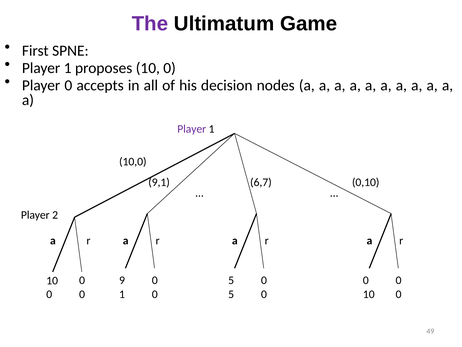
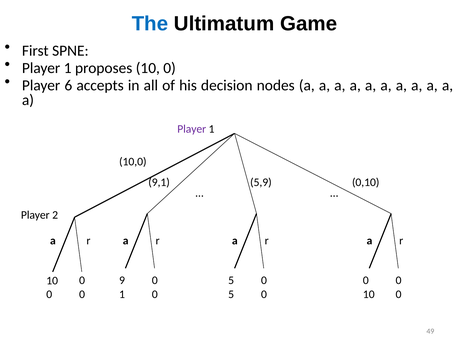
The colour: purple -> blue
Player 0: 0 -> 6
6,7: 6,7 -> 5,9
